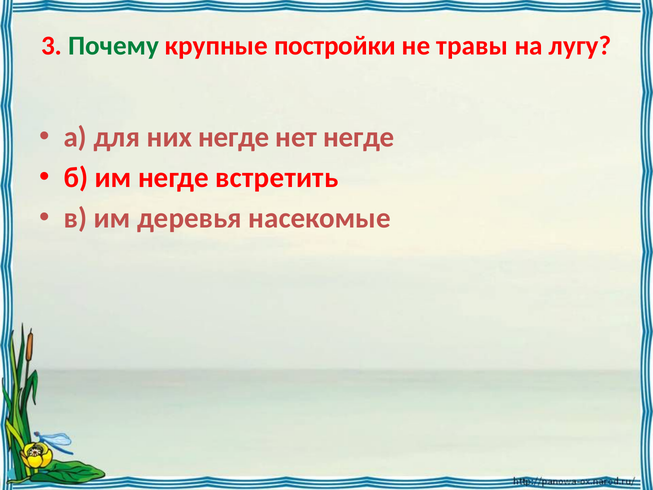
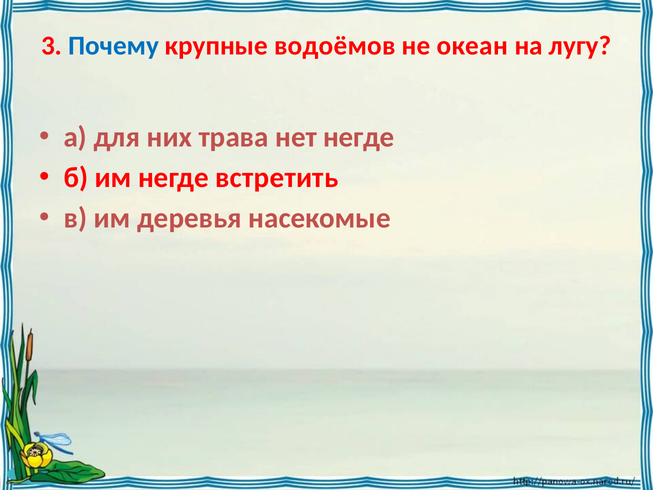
Почему colour: green -> blue
постройки: постройки -> водоёмов
травы: травы -> океан
них негде: негде -> трава
